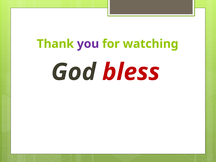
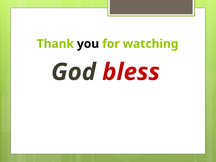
you colour: purple -> black
